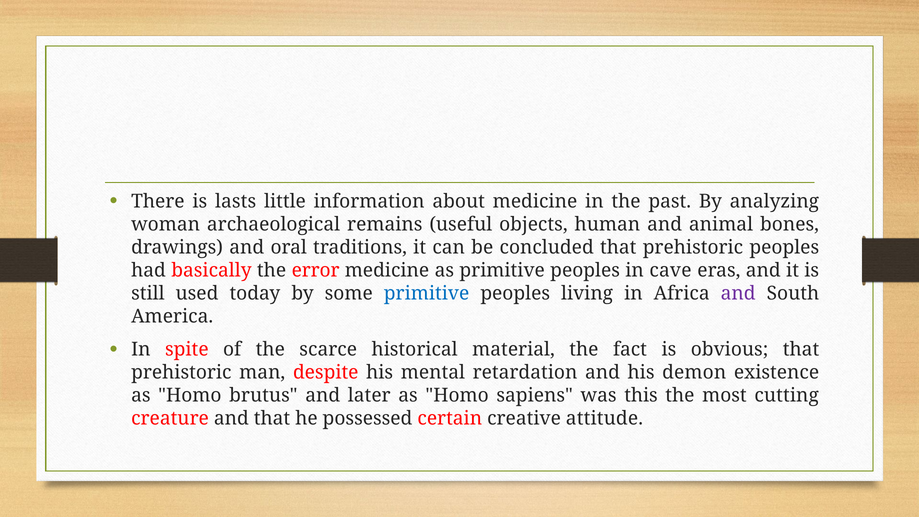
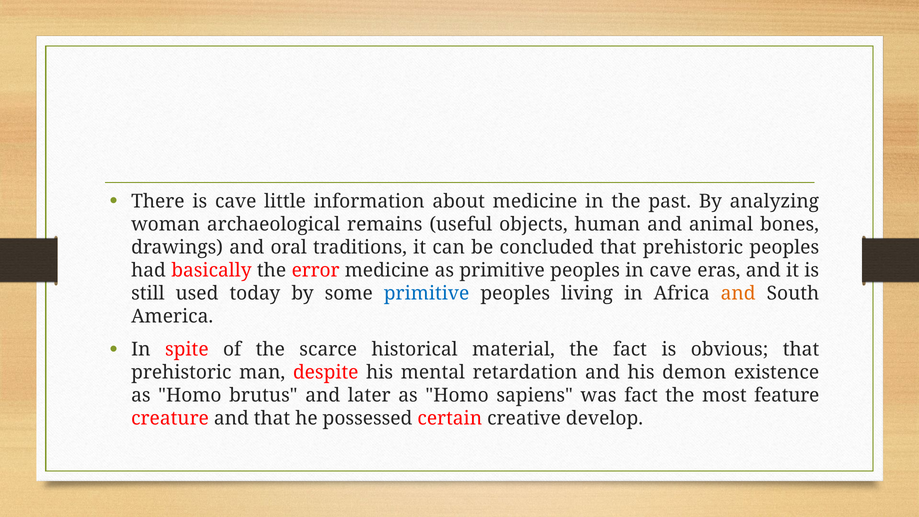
is lasts: lasts -> cave
and at (738, 293) colour: purple -> orange
was this: this -> fact
cutting: cutting -> feature
attitude: attitude -> develop
